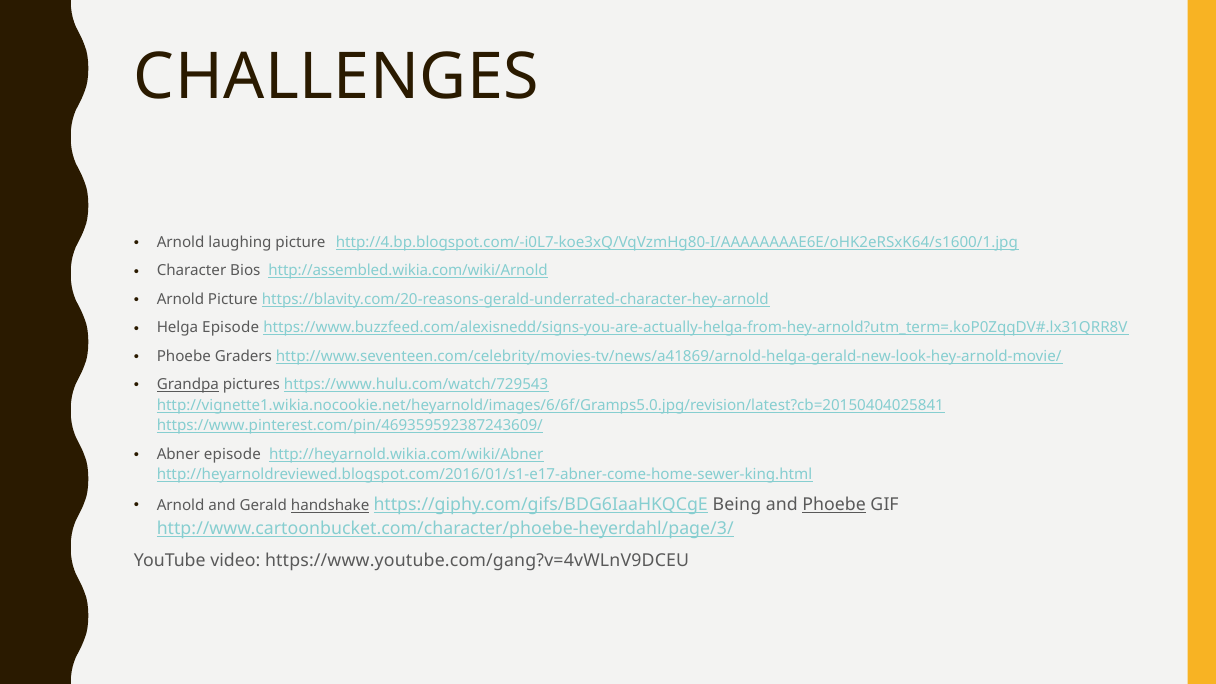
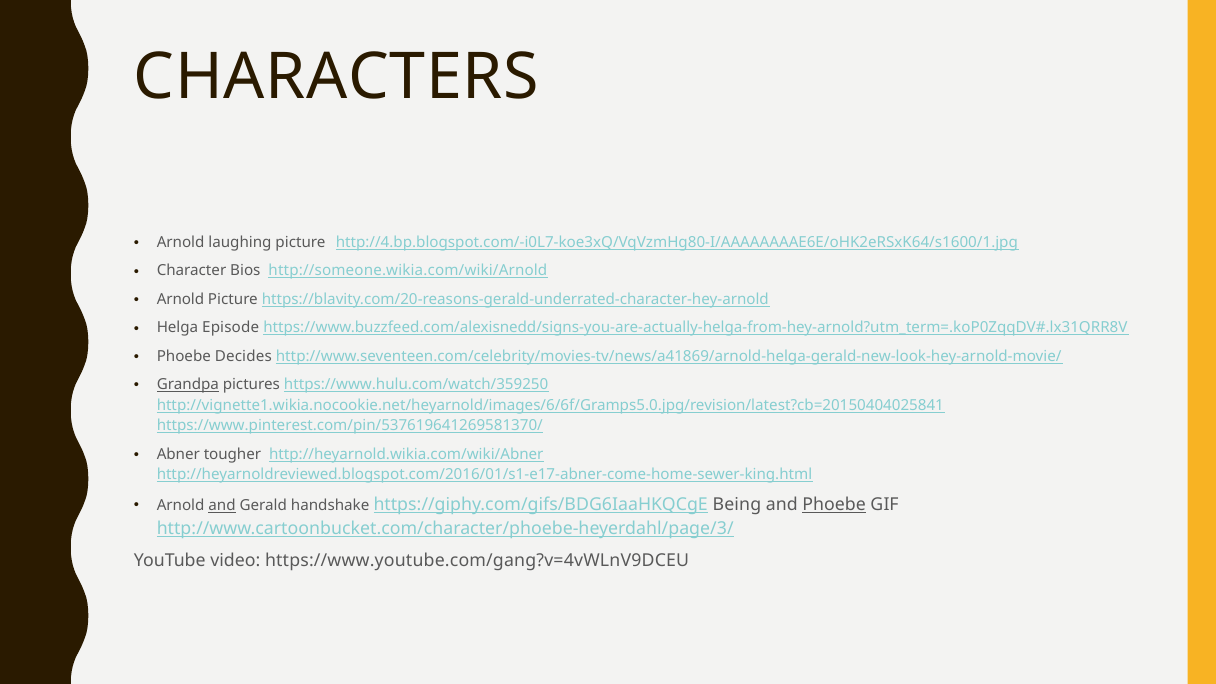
CHALLENGES: CHALLENGES -> CHARACTERS
http://assembled.wikia.com/wiki/Arnold: http://assembled.wikia.com/wiki/Arnold -> http://someone.wikia.com/wiki/Arnold
Graders: Graders -> Decides
https://www.hulu.com/watch/729543: https://www.hulu.com/watch/729543 -> https://www.hulu.com/watch/359250
https://www.pinterest.com/pin/469359592387243609/: https://www.pinterest.com/pin/469359592387243609/ -> https://www.pinterest.com/pin/537619641269581370/
Abner episode: episode -> tougher
and at (222, 505) underline: none -> present
handshake underline: present -> none
